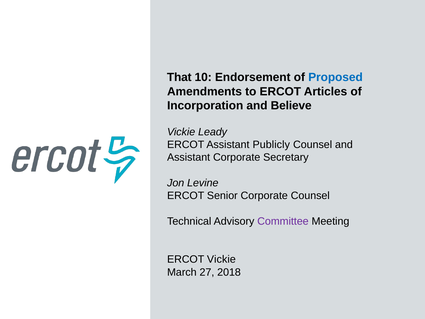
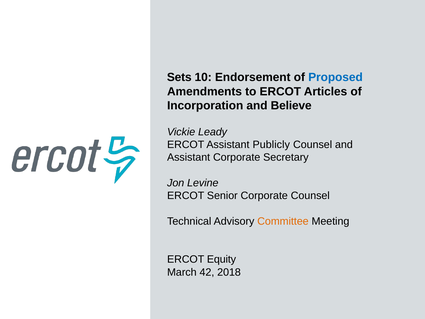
That: That -> Sets
Committee colour: purple -> orange
ERCOT Vickie: Vickie -> Equity
27: 27 -> 42
